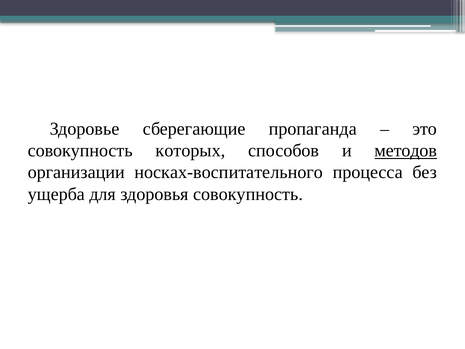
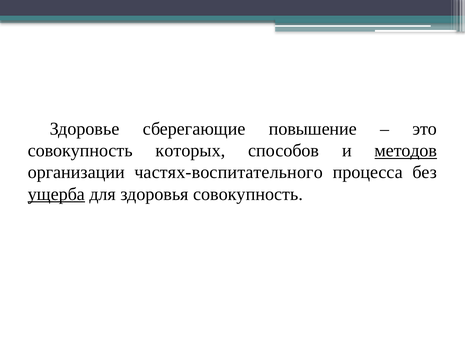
пропаганда: пропаганда -> повышение
носках-воспитательного: носках-воспитательного -> частях-воспитательного
ущерба underline: none -> present
